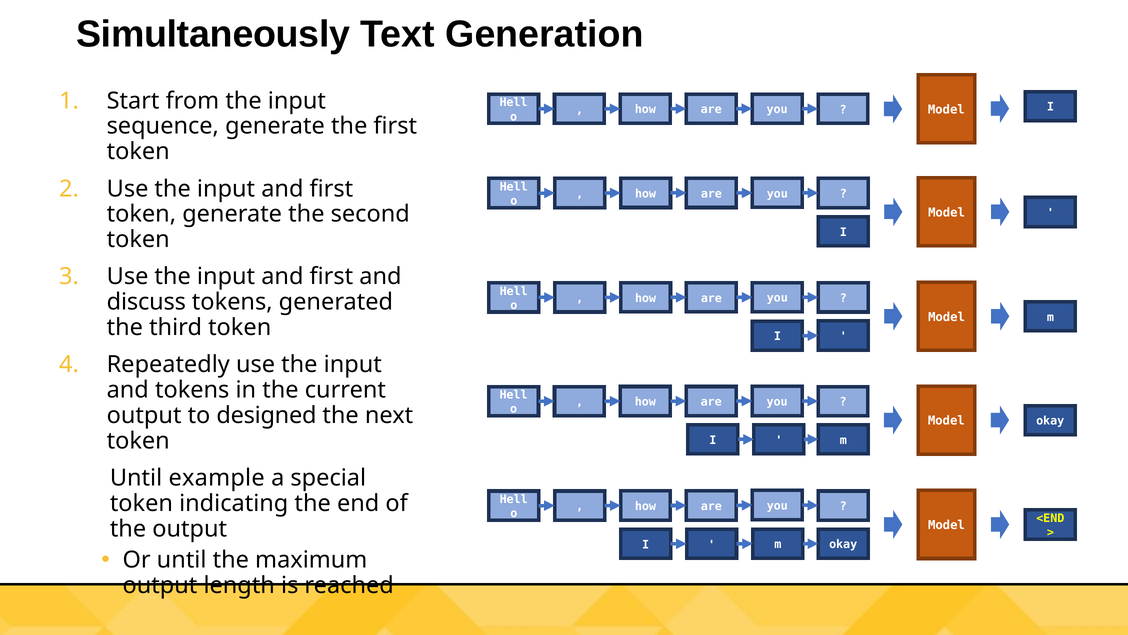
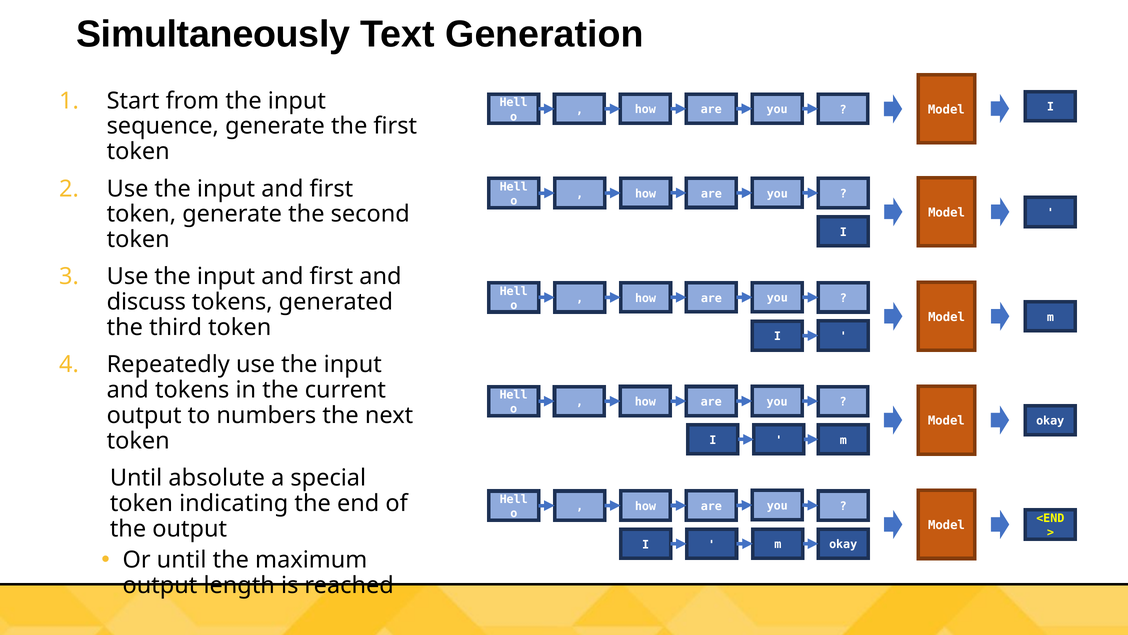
designed: designed -> numbers
example: example -> absolute
